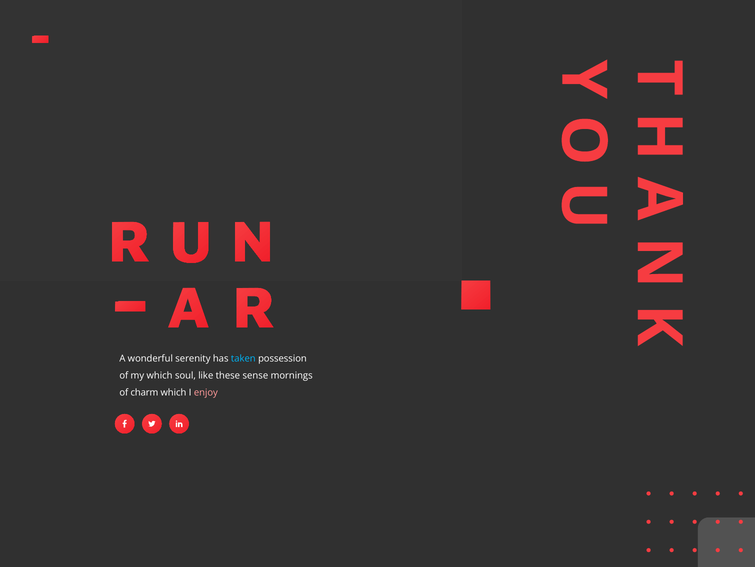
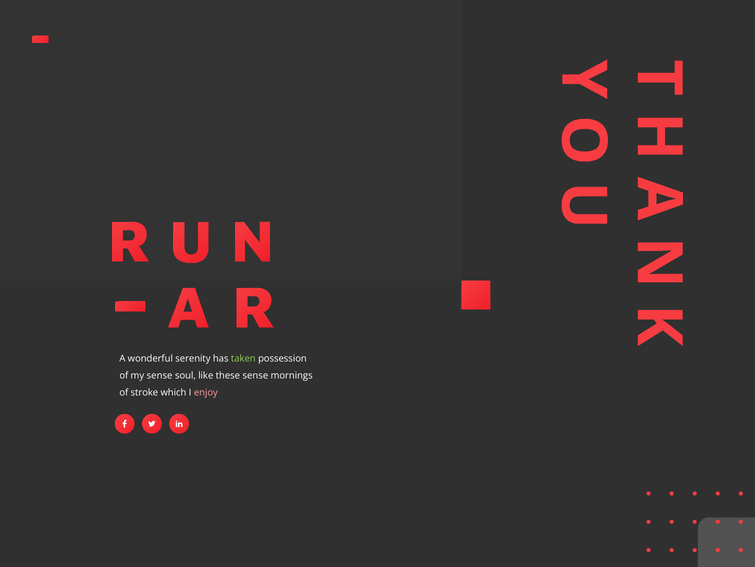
taken colour: light blue -> light green
my which: which -> sense
charm: charm -> stroke
